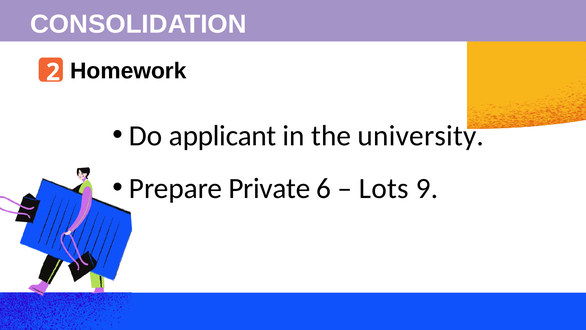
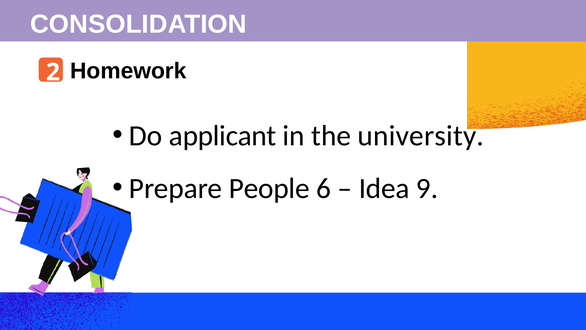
Private: Private -> People
Lots: Lots -> Idea
